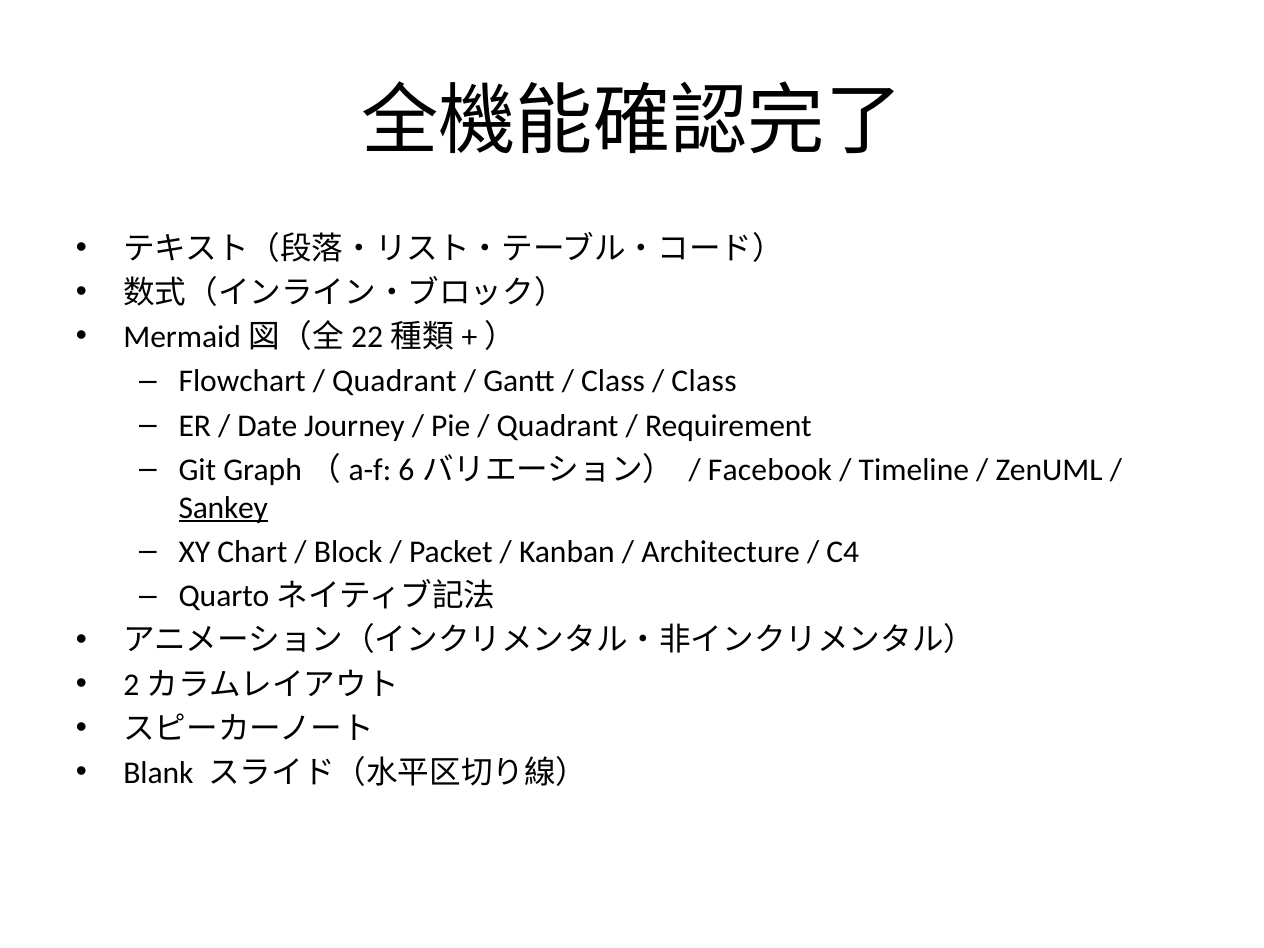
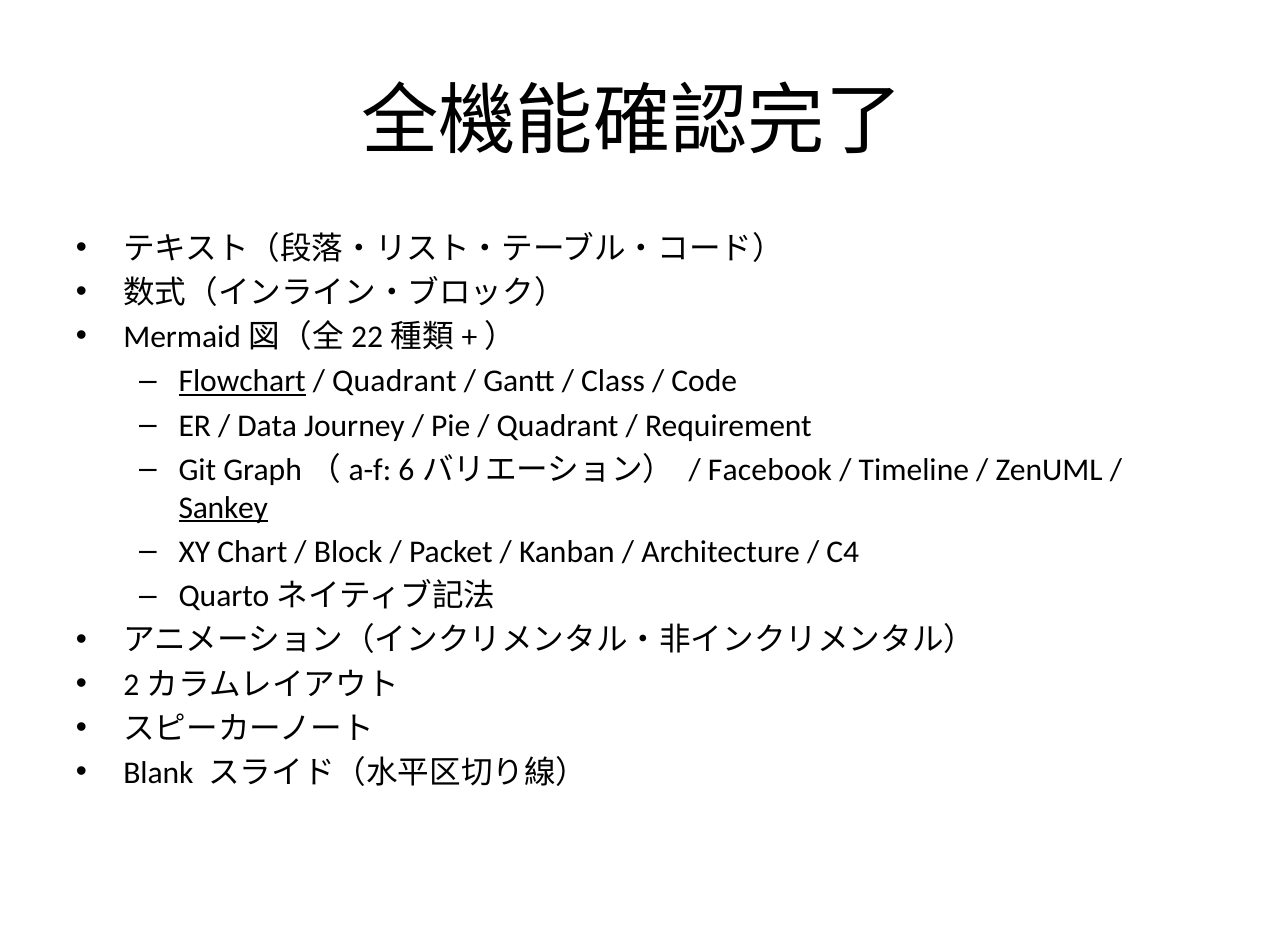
Flowchart underline: none -> present
Class at (704, 381): Class -> Code
Date: Date -> Data
